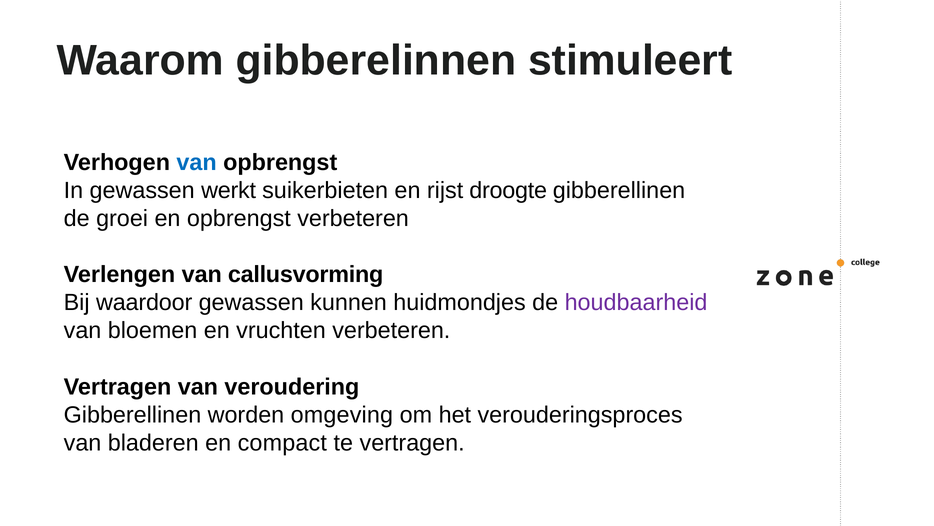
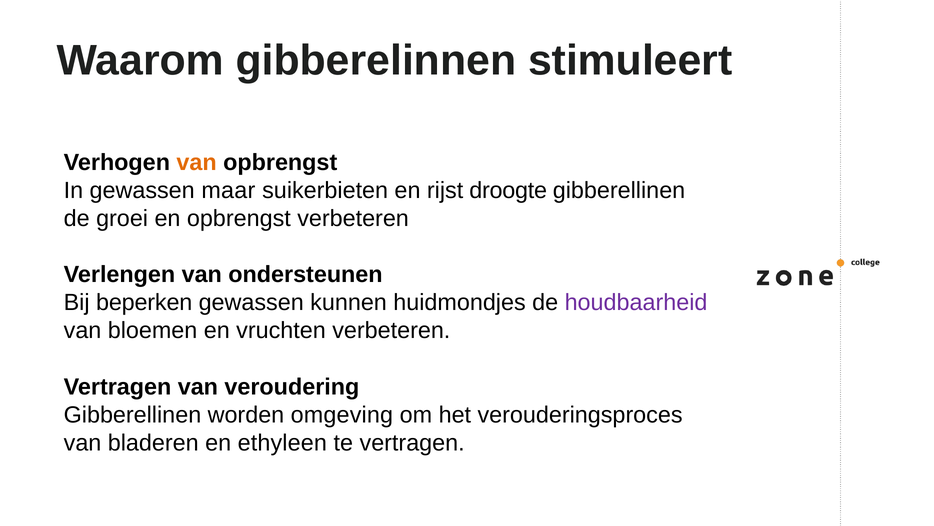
van at (197, 162) colour: blue -> orange
werkt: werkt -> maar
callusvorming: callusvorming -> ondersteunen
waardoor: waardoor -> beperken
compact: compact -> ethyleen
